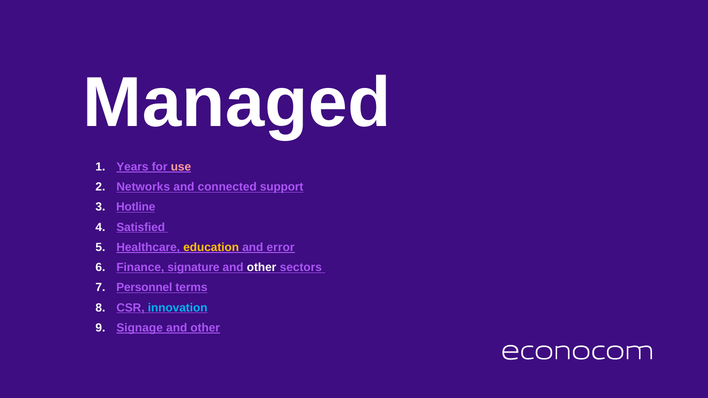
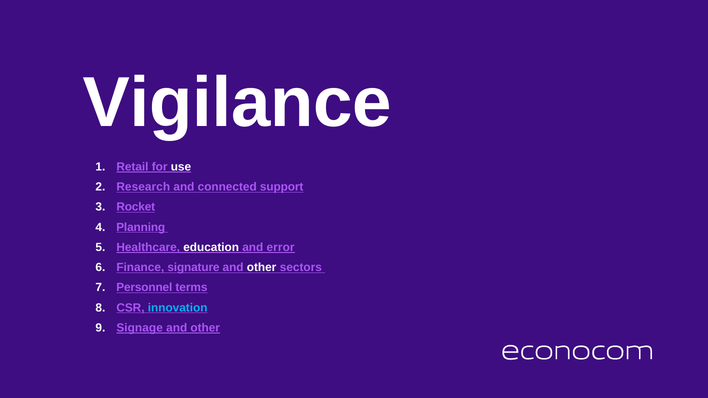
Managed: Managed -> Vigilance
Years: Years -> Retail
use colour: pink -> white
Networks: Networks -> Research
Hotline: Hotline -> Rocket
Satisfied: Satisfied -> Planning
education colour: yellow -> white
